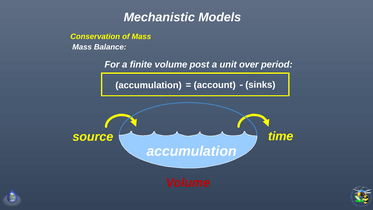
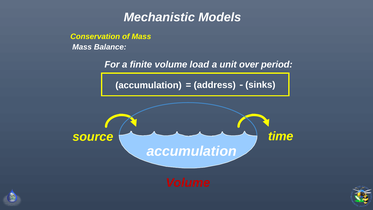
post: post -> load
account: account -> address
